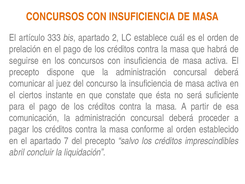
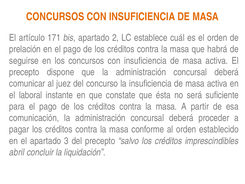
333: 333 -> 171
ciertos: ciertos -> laboral
7: 7 -> 3
